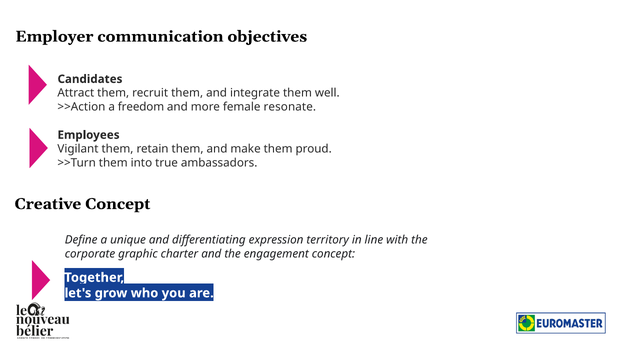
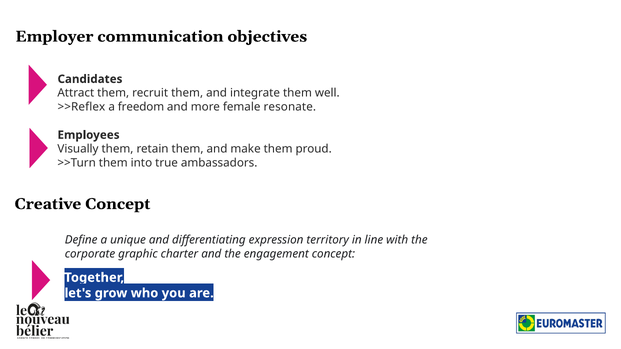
>>Action: >>Action -> >>Reflex
Vigilant: Vigilant -> Visually
